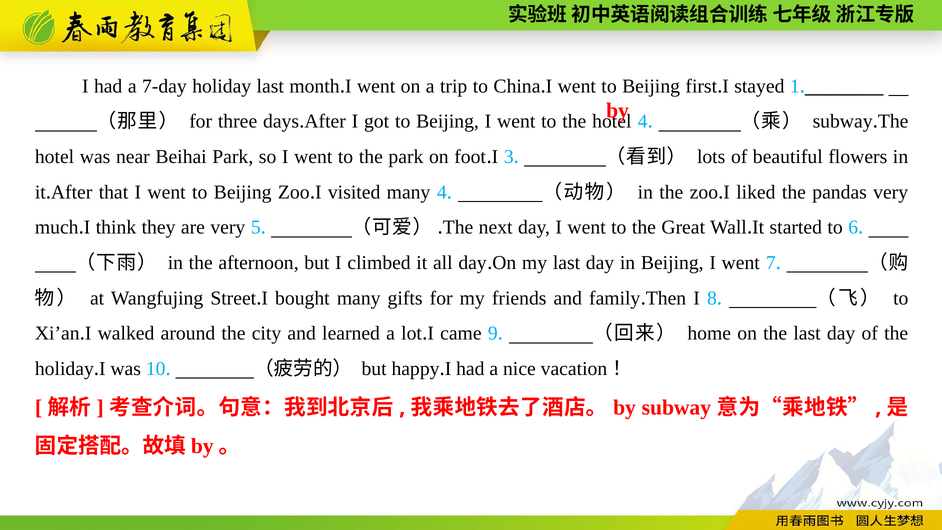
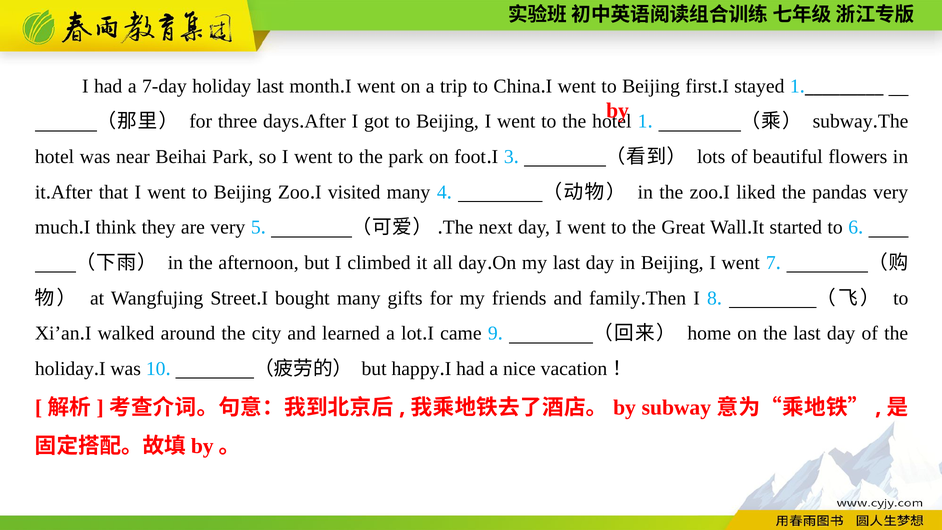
4 at (643, 121): 4 -> 1
